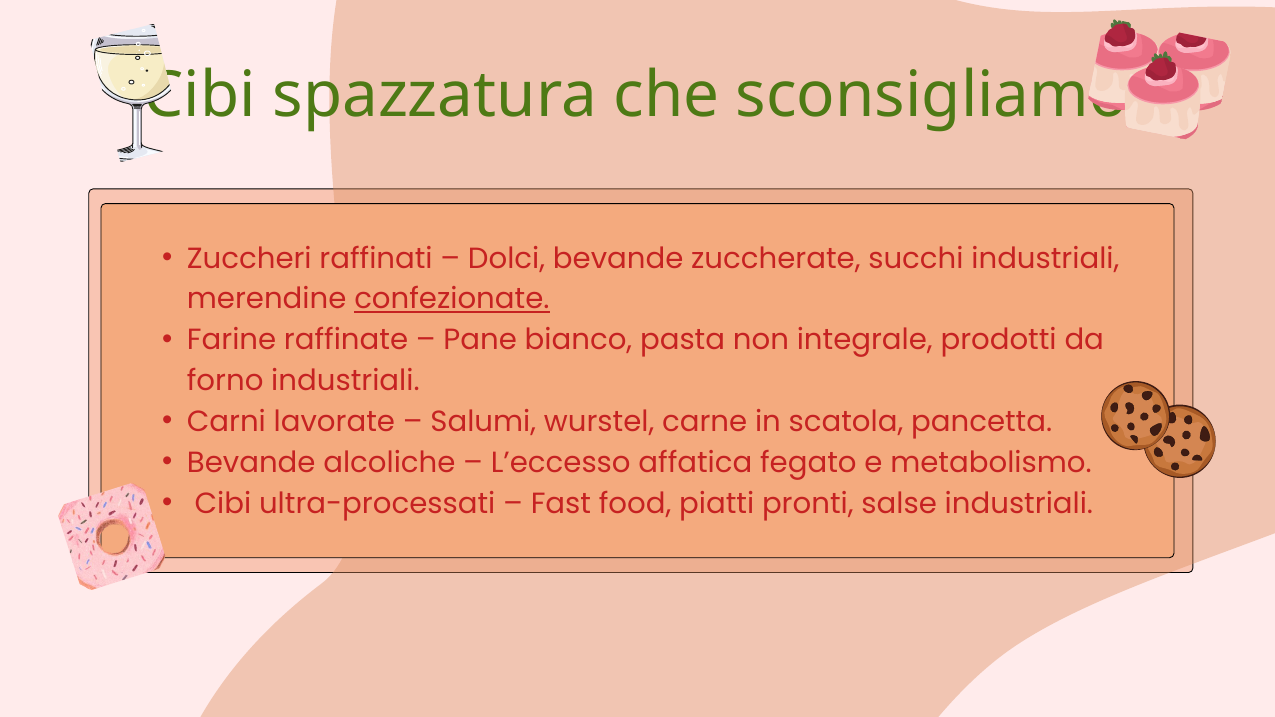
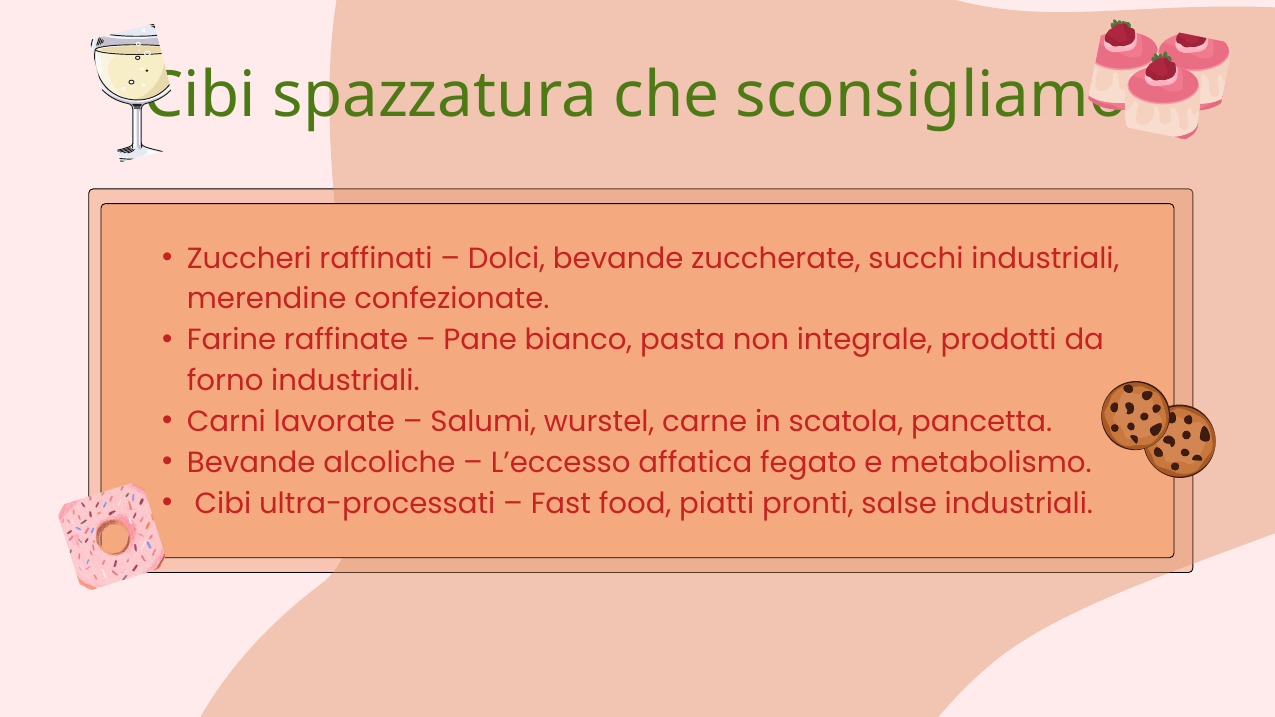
confezionate underline: present -> none
